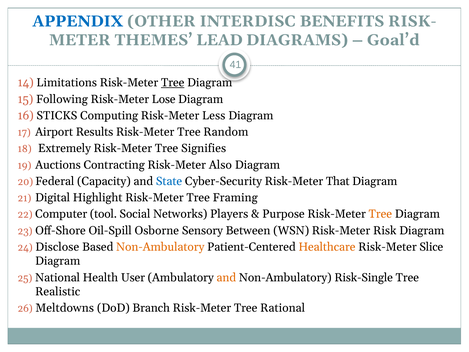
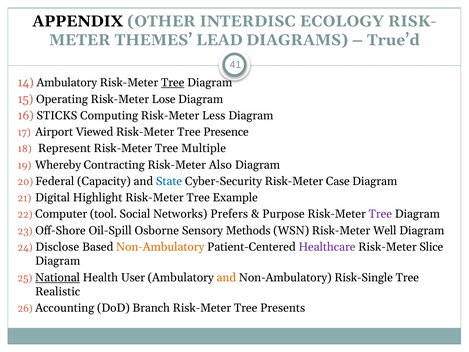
APPENDIX colour: blue -> black
BENEFITS: BENEFITS -> ECOLOGY
Goal’d: Goal’d -> True’d
14 Limitations: Limitations -> Ambulatory
Following: Following -> Operating
Results: Results -> Viewed
Random: Random -> Presence
Extremely: Extremely -> Represent
Signifies: Signifies -> Multiple
Auctions: Auctions -> Whereby
That: That -> Case
Framing: Framing -> Example
Players: Players -> Prefers
Tree at (380, 214) colour: orange -> purple
Between: Between -> Methods
Risk: Risk -> Well
Healthcare colour: orange -> purple
National underline: none -> present
Meltdowns: Meltdowns -> Accounting
Rational: Rational -> Presents
